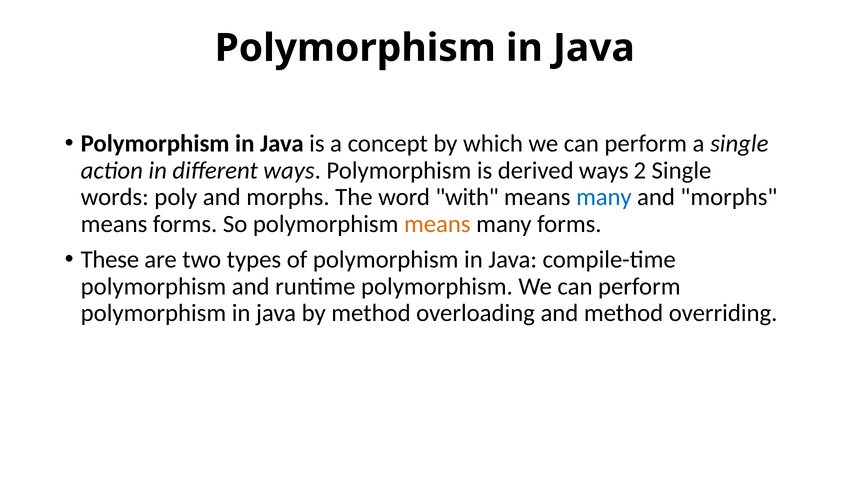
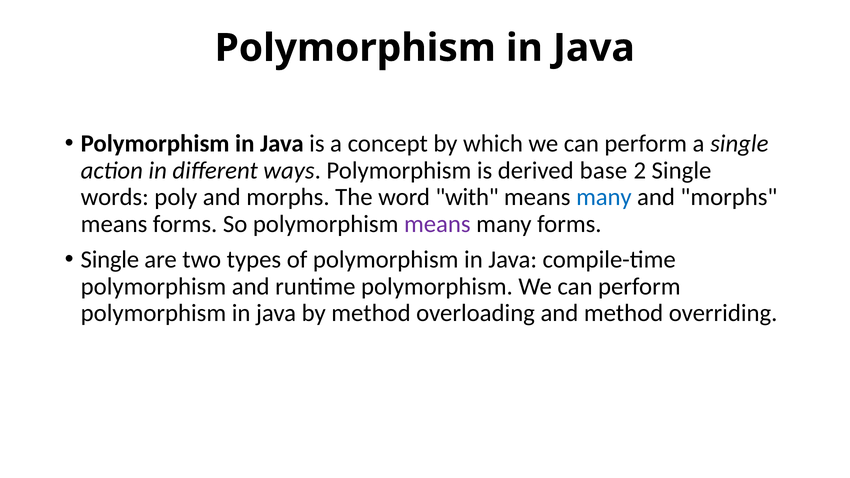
derived ways: ways -> base
means at (437, 224) colour: orange -> purple
These at (110, 260): These -> Single
